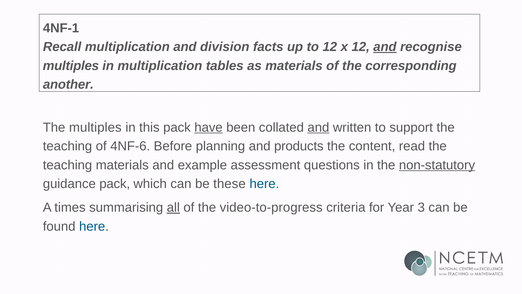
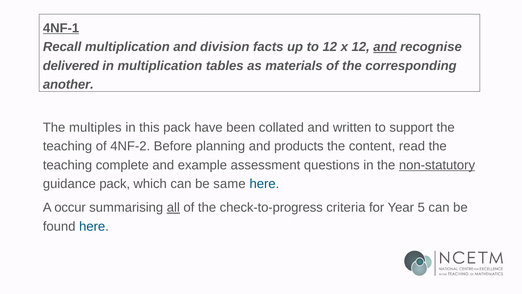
4NF-1 underline: none -> present
multiples at (71, 66): multiples -> delivered
have underline: present -> none
and at (318, 127) underline: present -> none
4NF-6: 4NF-6 -> 4NF-2
teaching materials: materials -> complete
these: these -> same
times: times -> occur
video-to-progress: video-to-progress -> check-to-progress
3: 3 -> 5
